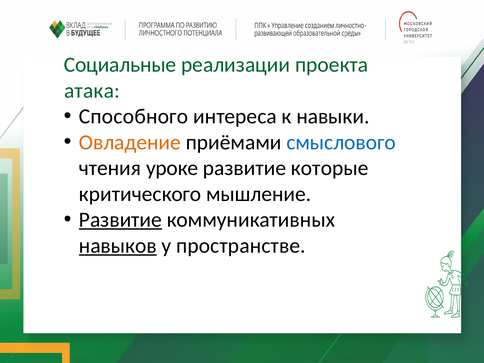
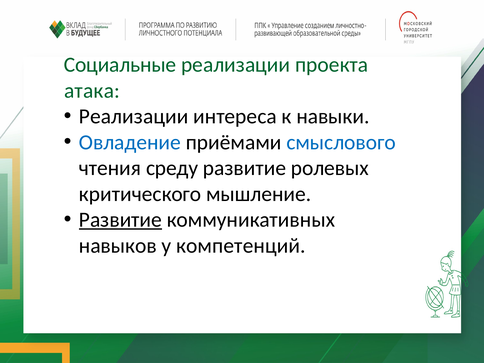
Способного at (134, 117): Способного -> Реализации
Овладение colour: orange -> blue
уроке: уроке -> среду
которые: которые -> ролевых
навыков underline: present -> none
пространстве: пространстве -> компетенций
